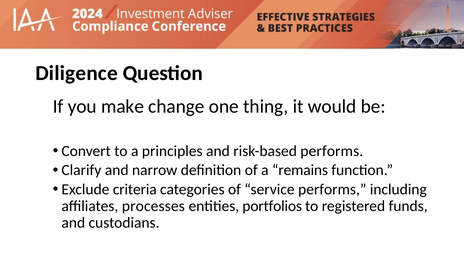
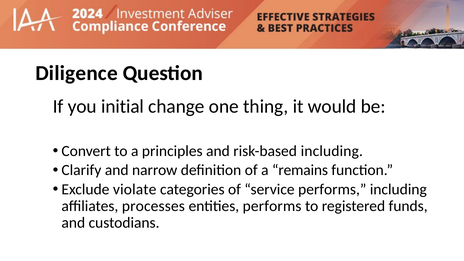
make: make -> initial
risk-based performs: performs -> including
criteria: criteria -> violate
entities portfolios: portfolios -> performs
